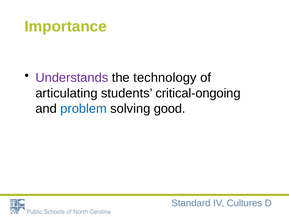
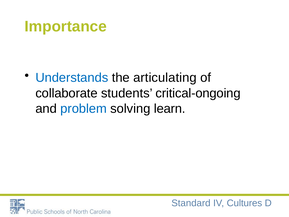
Understands colour: purple -> blue
technology: technology -> articulating
articulating: articulating -> collaborate
good: good -> learn
